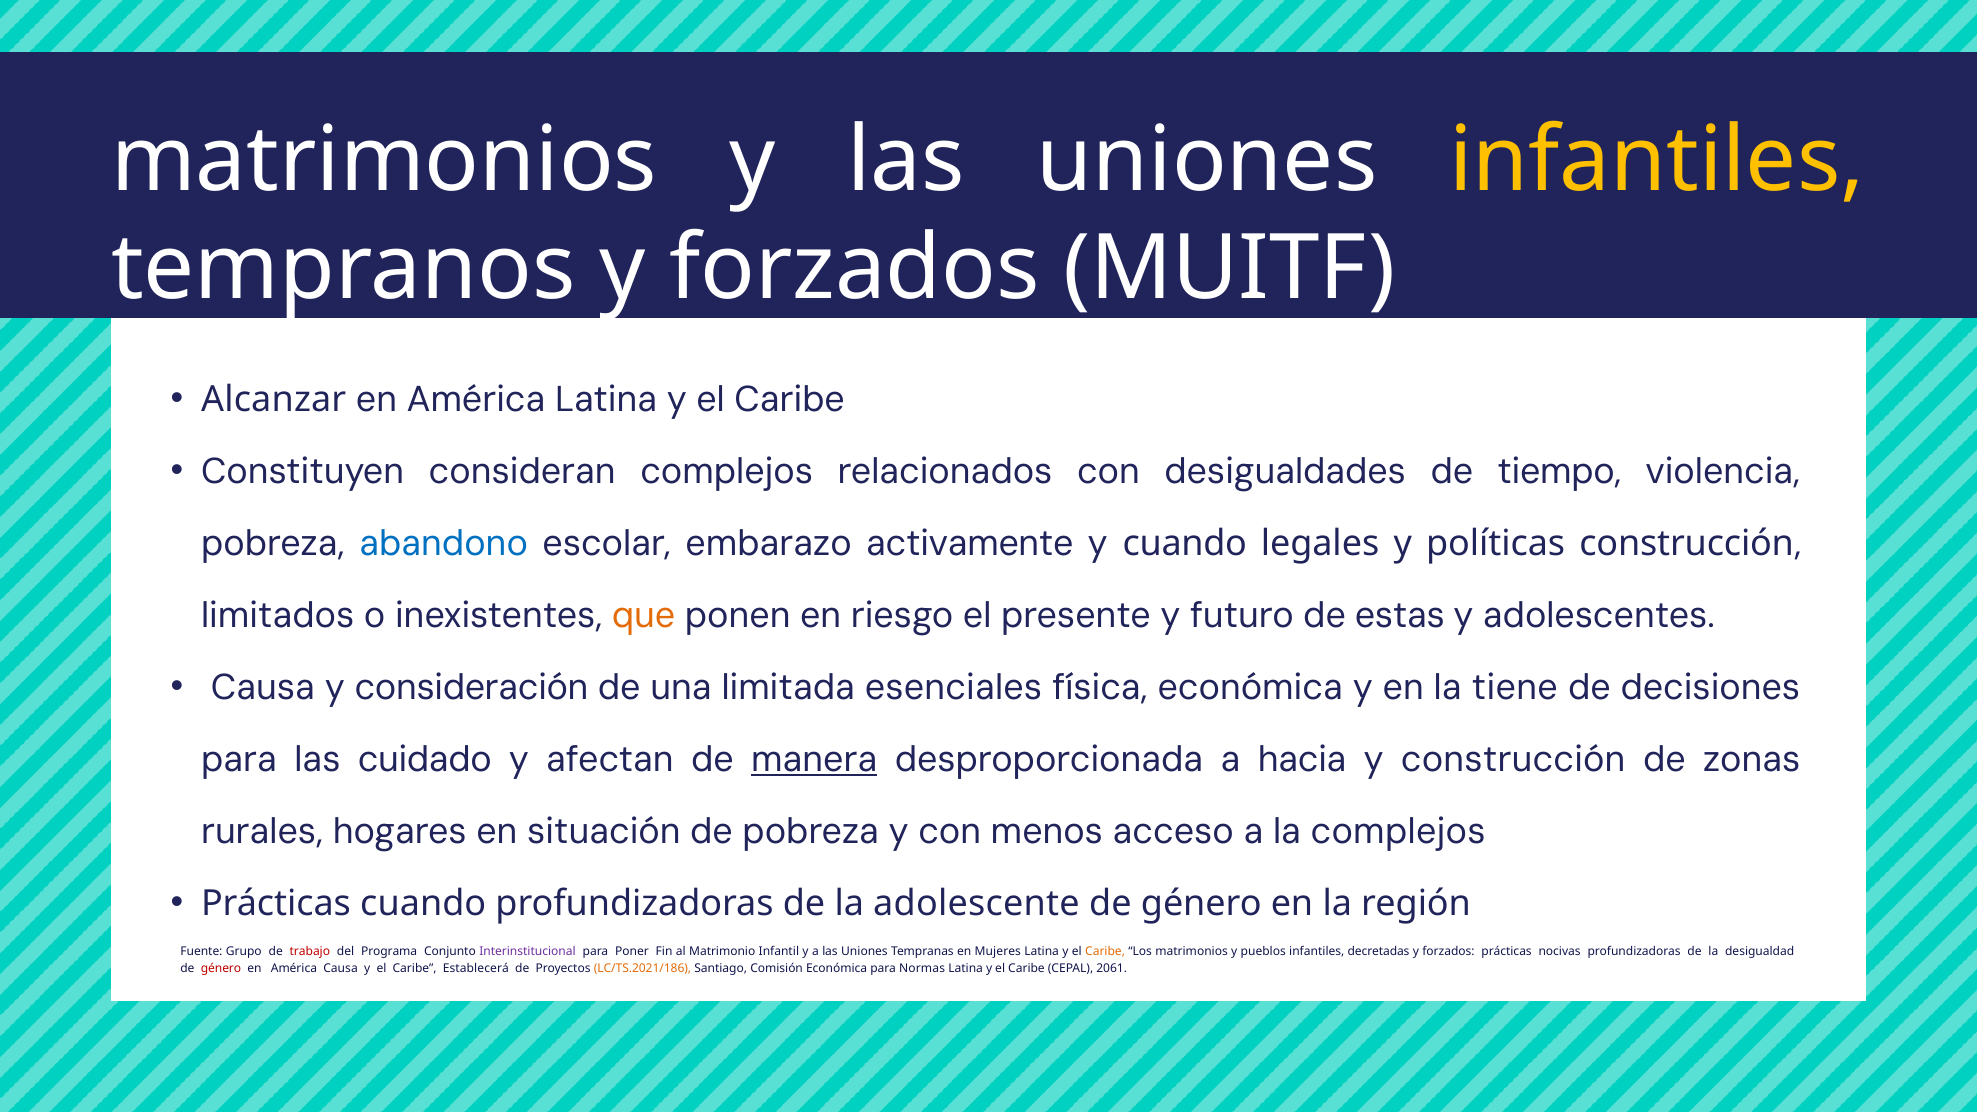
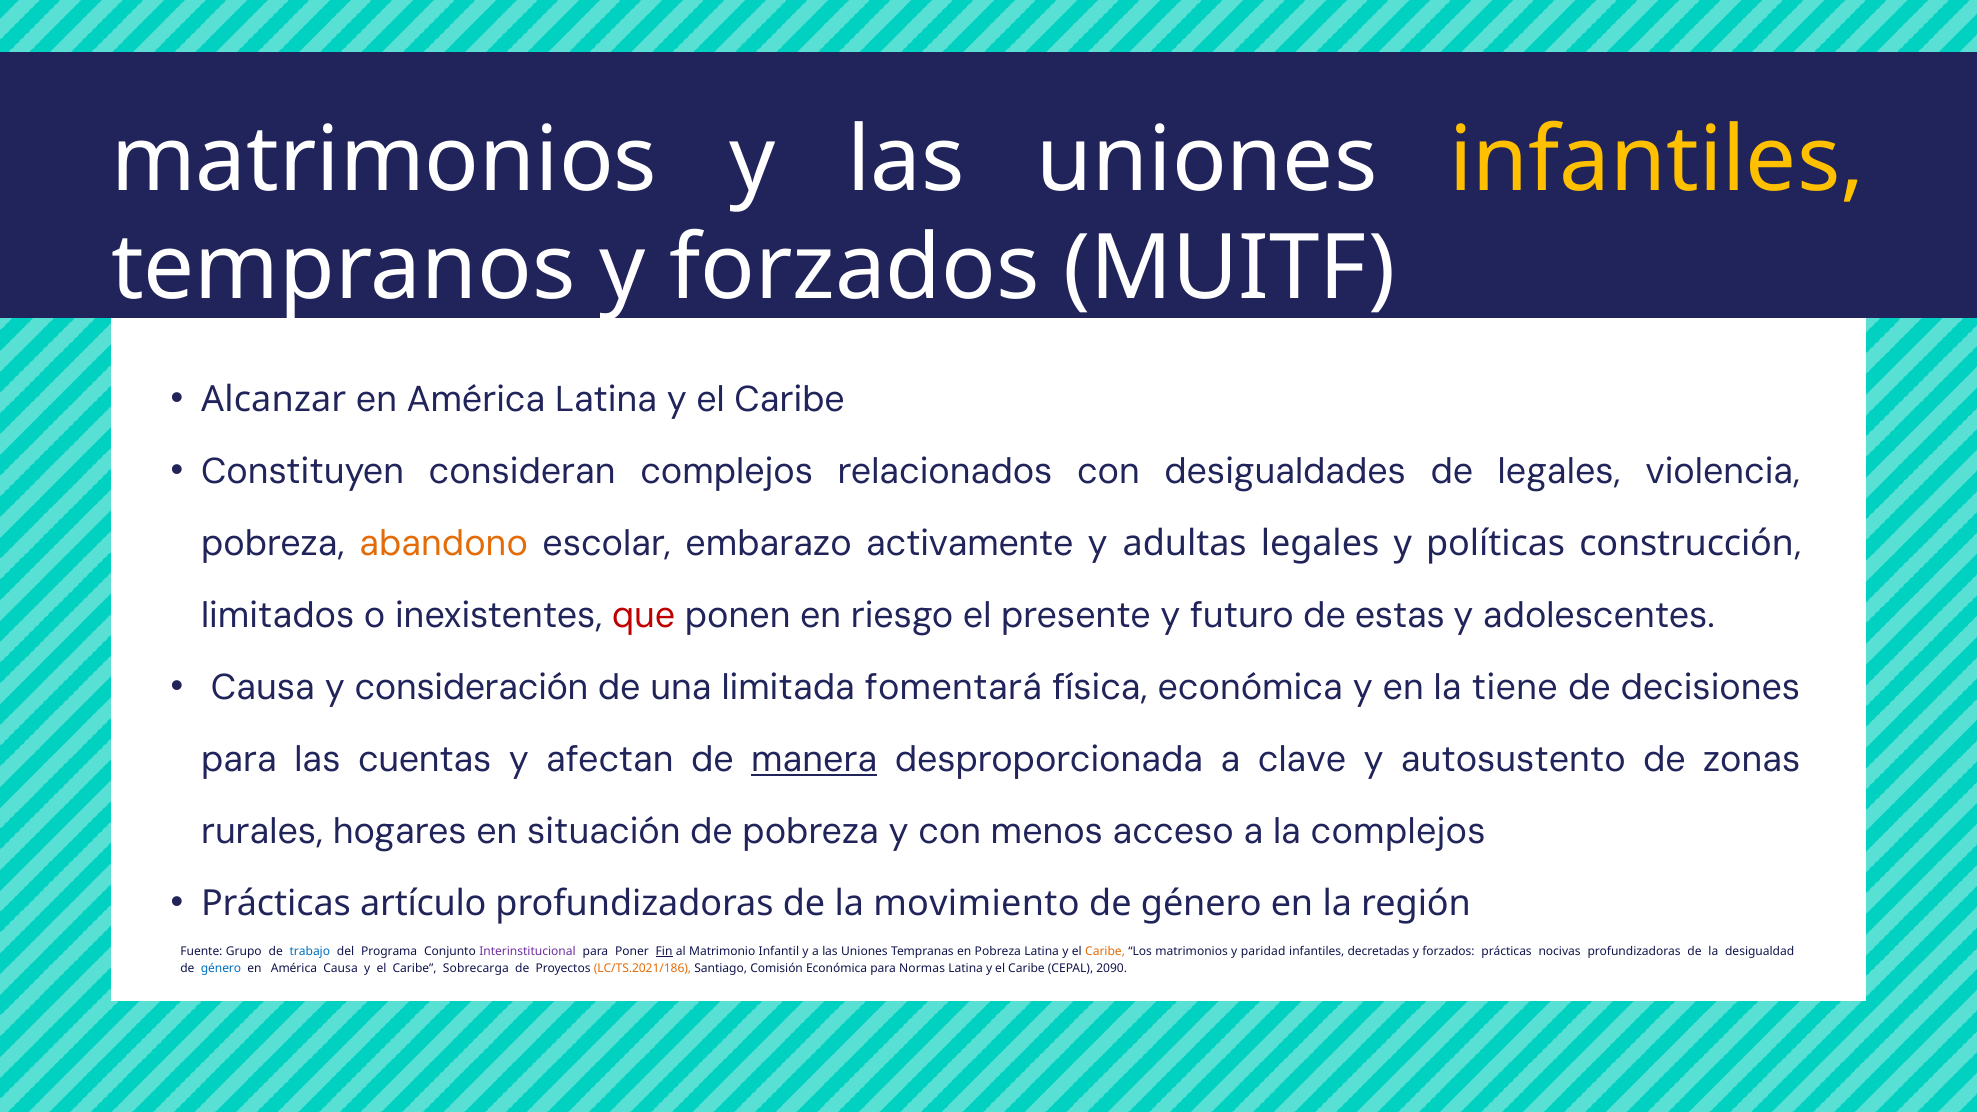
de tiempo: tiempo -> legales
abandono colour: blue -> orange
y cuando: cuando -> adultas
que colour: orange -> red
esenciales: esenciales -> fomentará
cuidado: cuidado -> cuentas
hacia: hacia -> clave
y construcción: construcción -> autosustento
Prácticas cuando: cuando -> artículo
adolescente: adolescente -> movimiento
trabajo colour: red -> blue
Fin underline: none -> present
en Mujeres: Mujeres -> Pobreza
pueblos: pueblos -> paridad
género at (221, 968) colour: red -> blue
Establecerá: Establecerá -> Sobrecarga
2061: 2061 -> 2090
